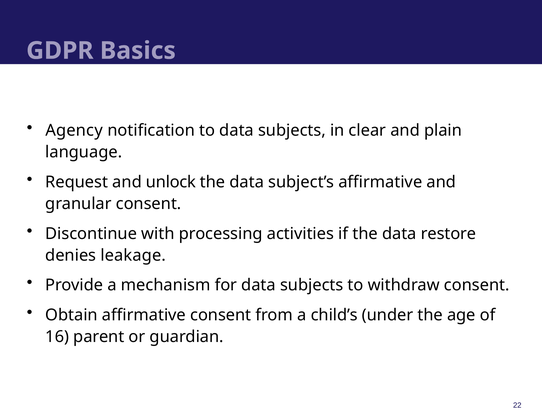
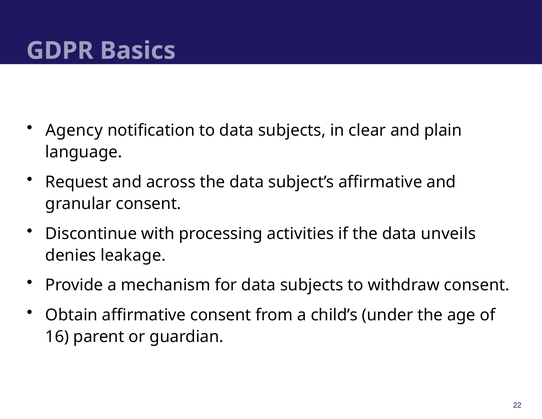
unlock: unlock -> across
restore: restore -> unveils
